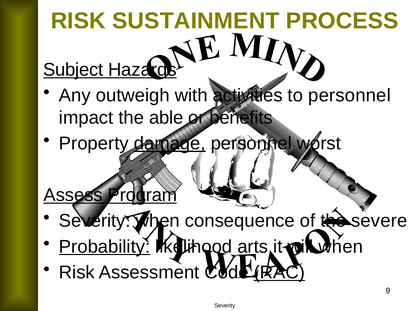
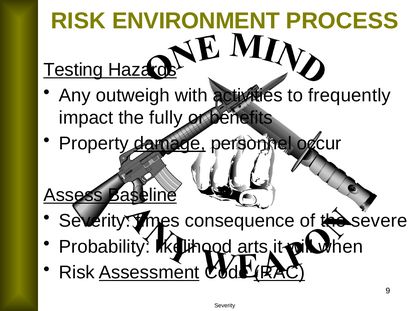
SUSTAINMENT: SUSTAINMENT -> ENVIRONMENT
Subject: Subject -> Testing
to personnel: personnel -> frequently
able: able -> fully
worst: worst -> occur
Program: Program -> Baseline
Severity when: when -> times
Probability underline: present -> none
Assessment underline: none -> present
